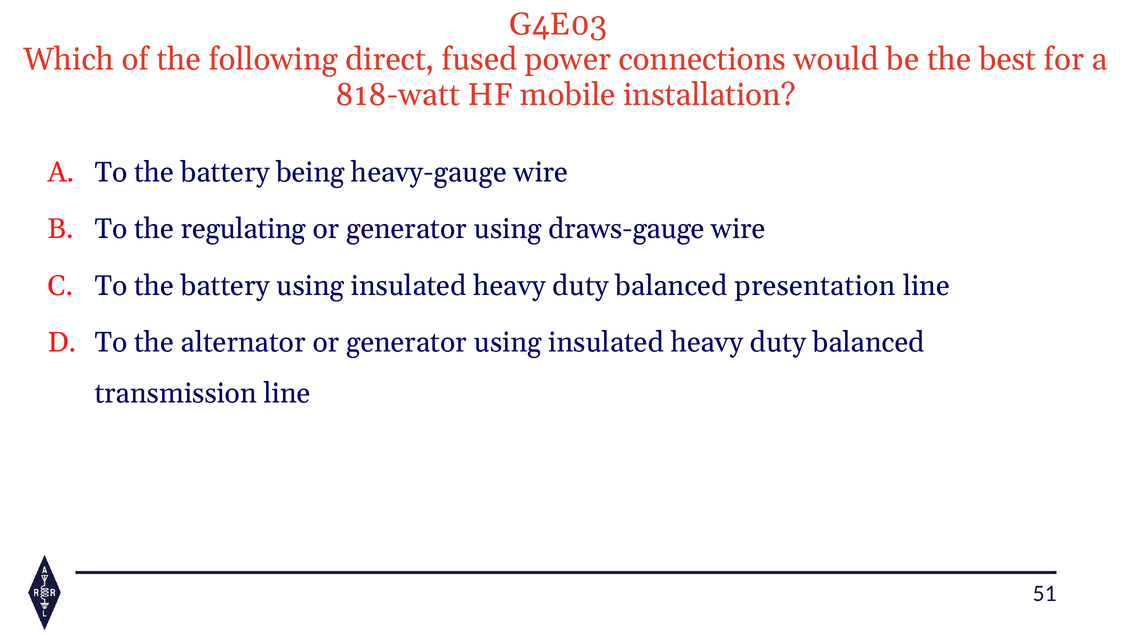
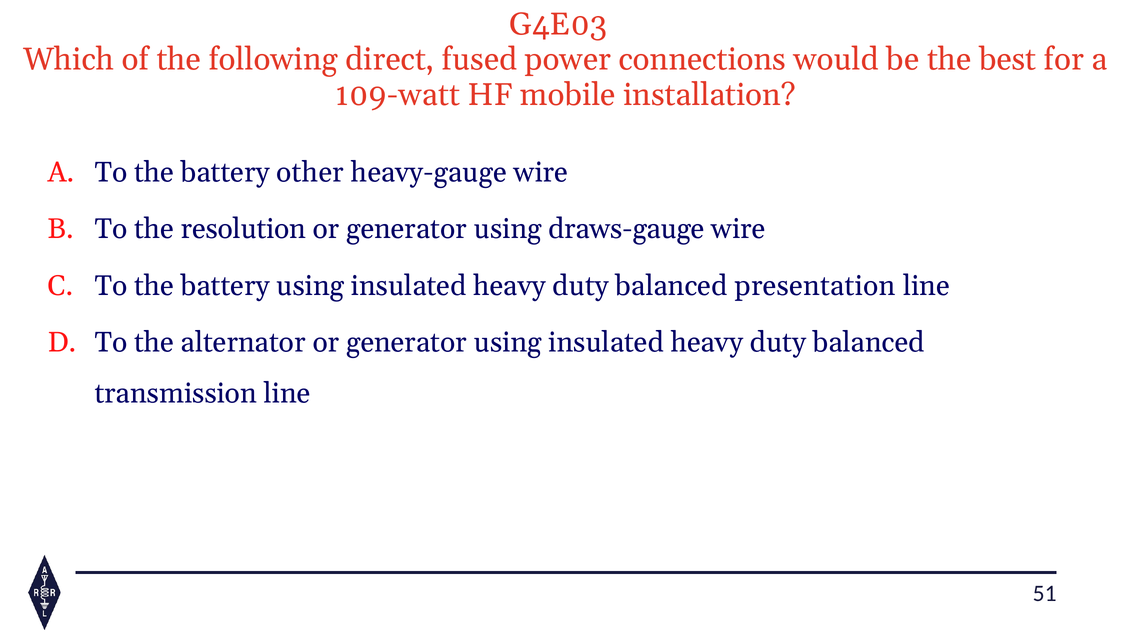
818-watt: 818-watt -> 109-watt
being: being -> other
regulating: regulating -> resolution
